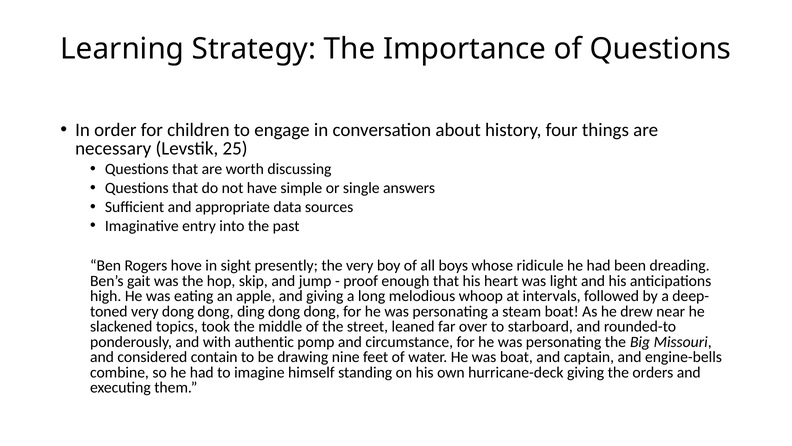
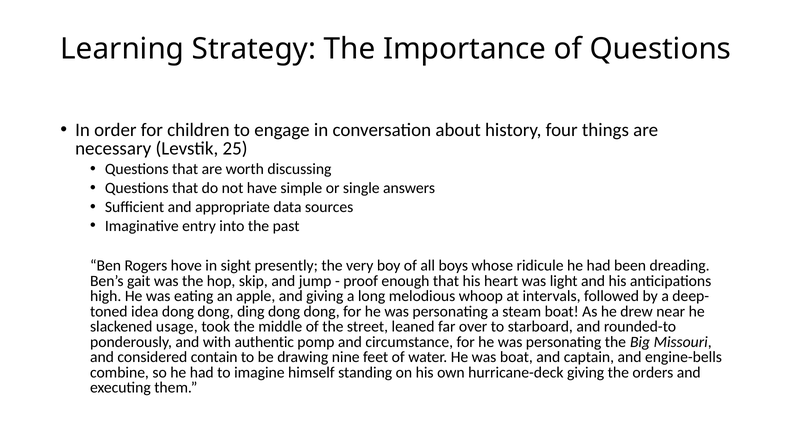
very at (145, 311): very -> idea
topics: topics -> usage
